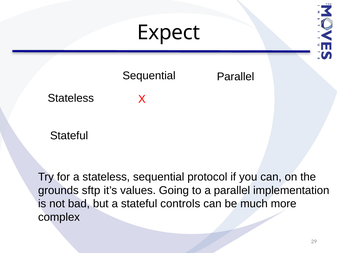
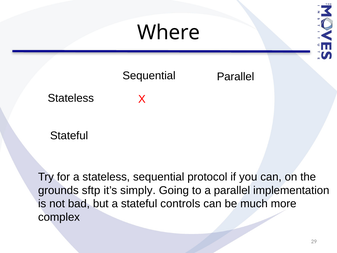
Expect: Expect -> Where
values: values -> simply
